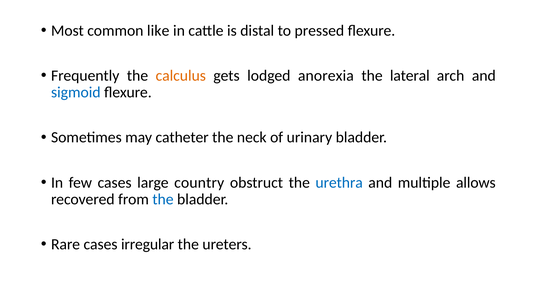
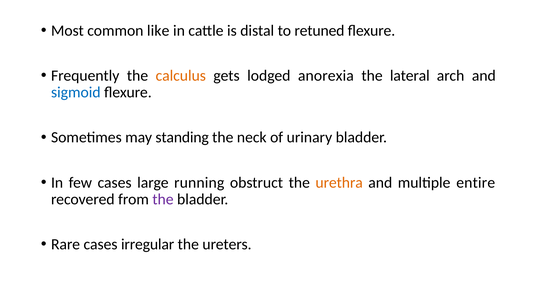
pressed: pressed -> retuned
catheter: catheter -> standing
country: country -> running
urethra colour: blue -> orange
allows: allows -> entire
the at (163, 199) colour: blue -> purple
